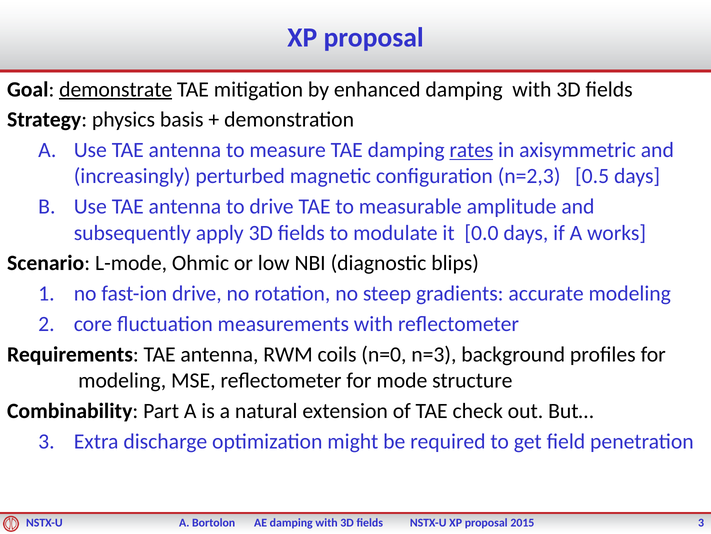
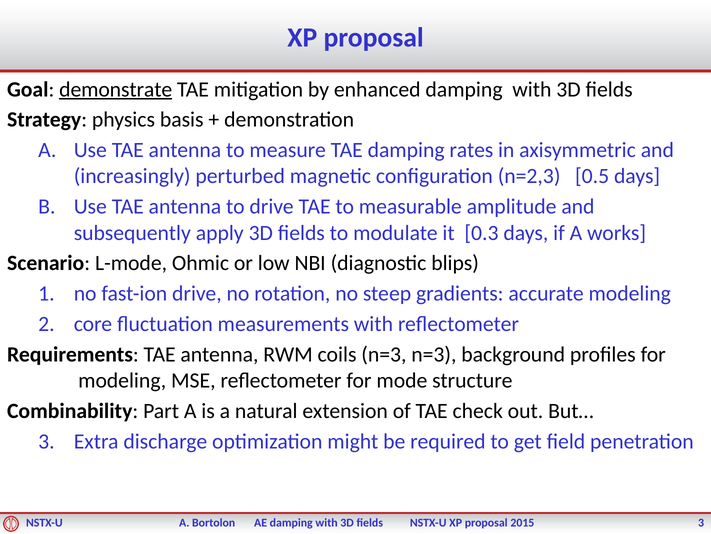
rates underline: present -> none
0.0: 0.0 -> 0.3
coils n=0: n=0 -> n=3
